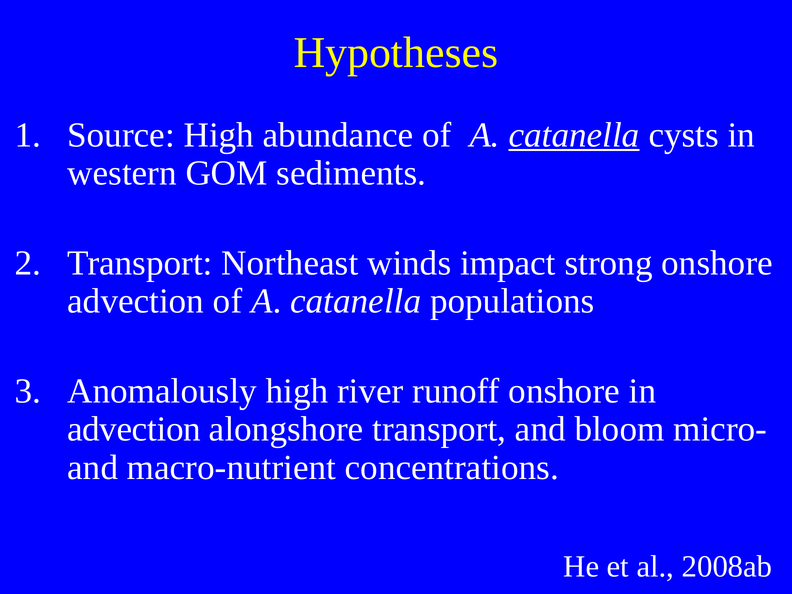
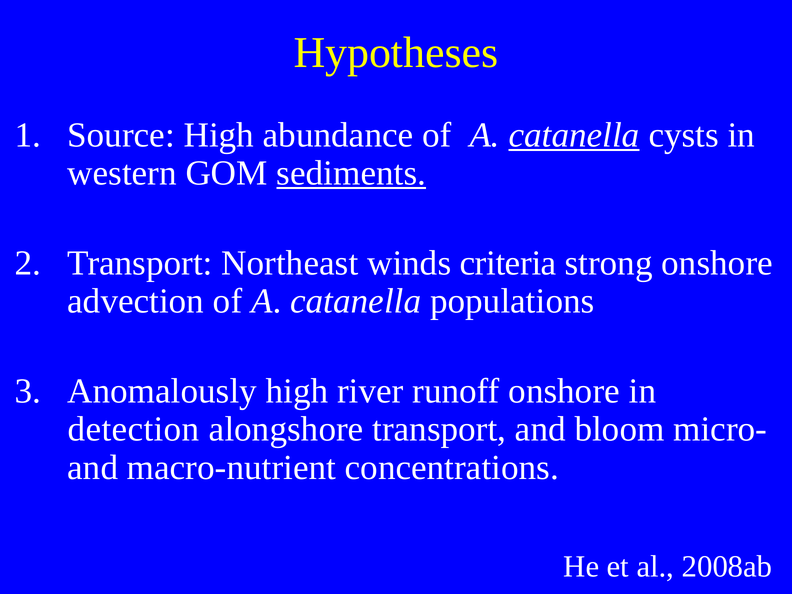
sediments underline: none -> present
impact: impact -> criteria
advection at (134, 429): advection -> detection
